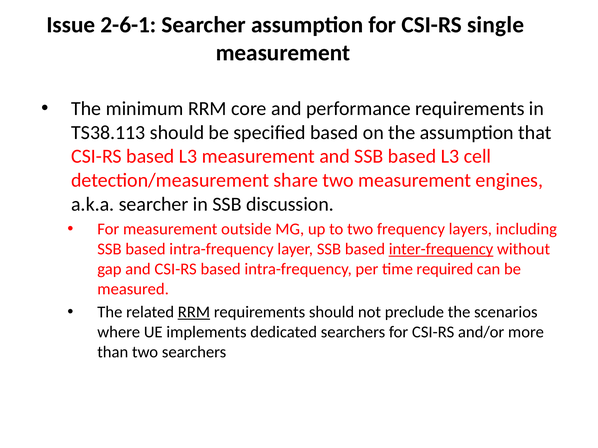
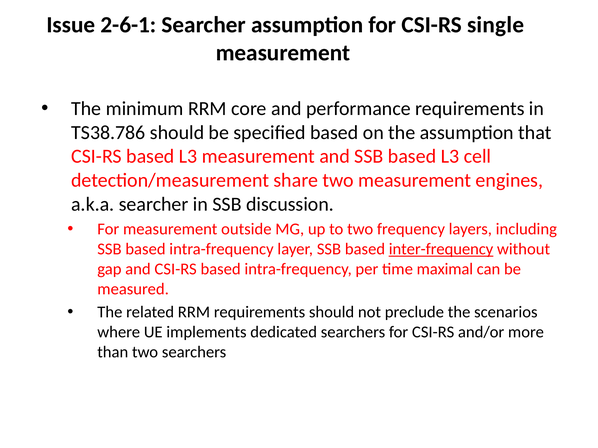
TS38.113: TS38.113 -> TS38.786
required: required -> maximal
RRM at (194, 313) underline: present -> none
